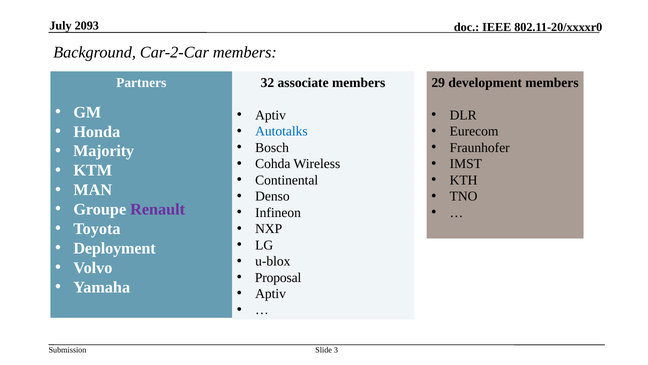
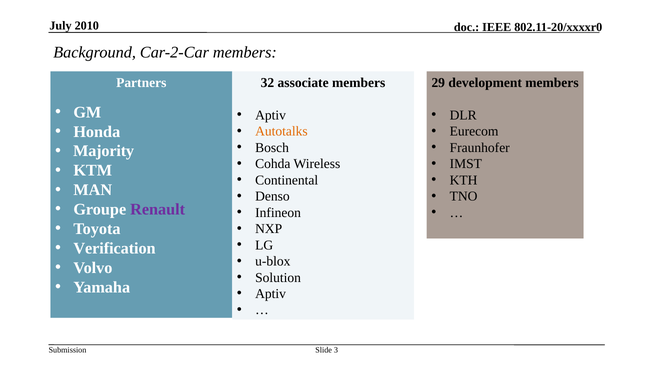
2093: 2093 -> 2010
Autotalks colour: blue -> orange
Deployment: Deployment -> Verification
Proposal: Proposal -> Solution
